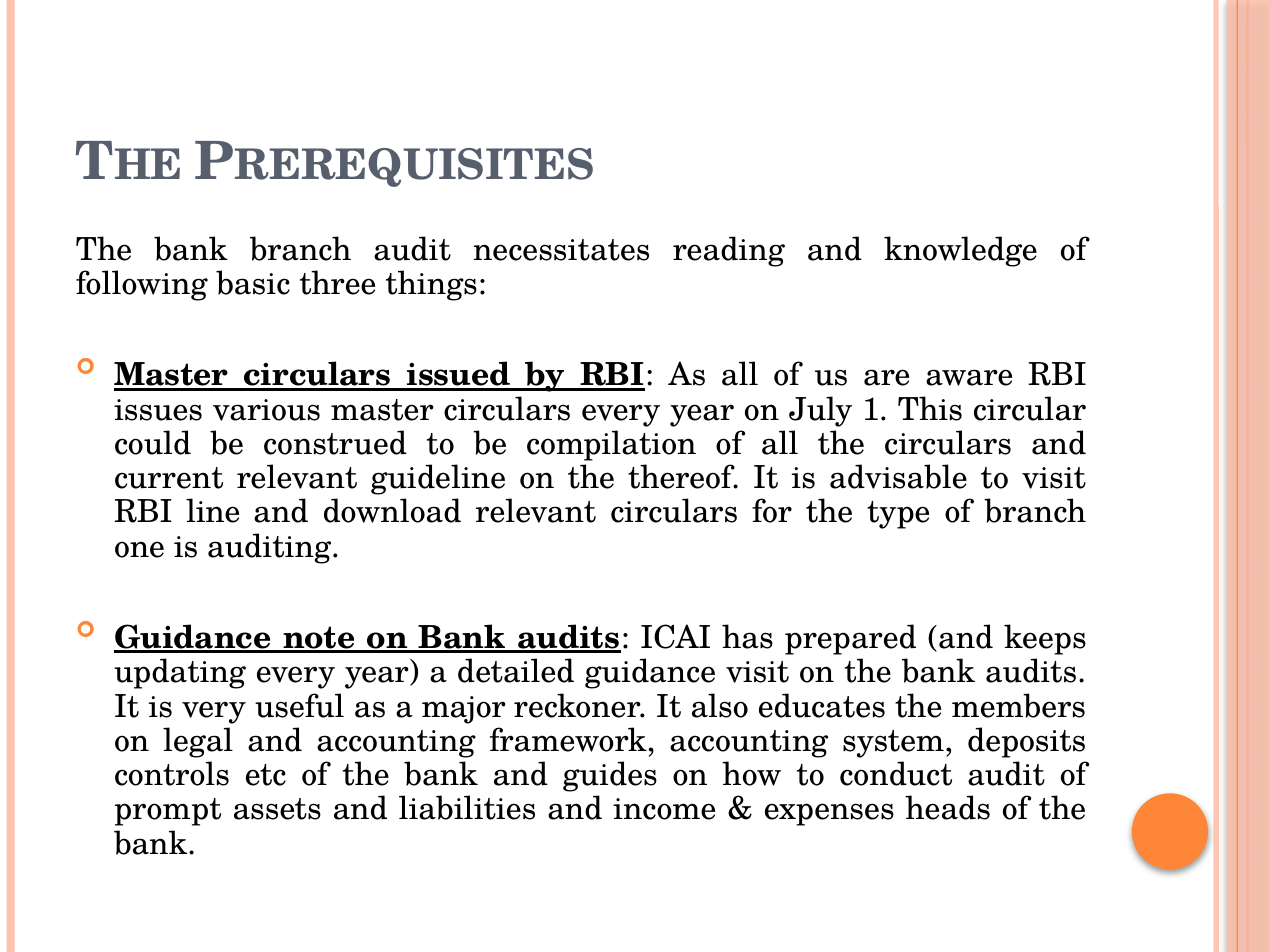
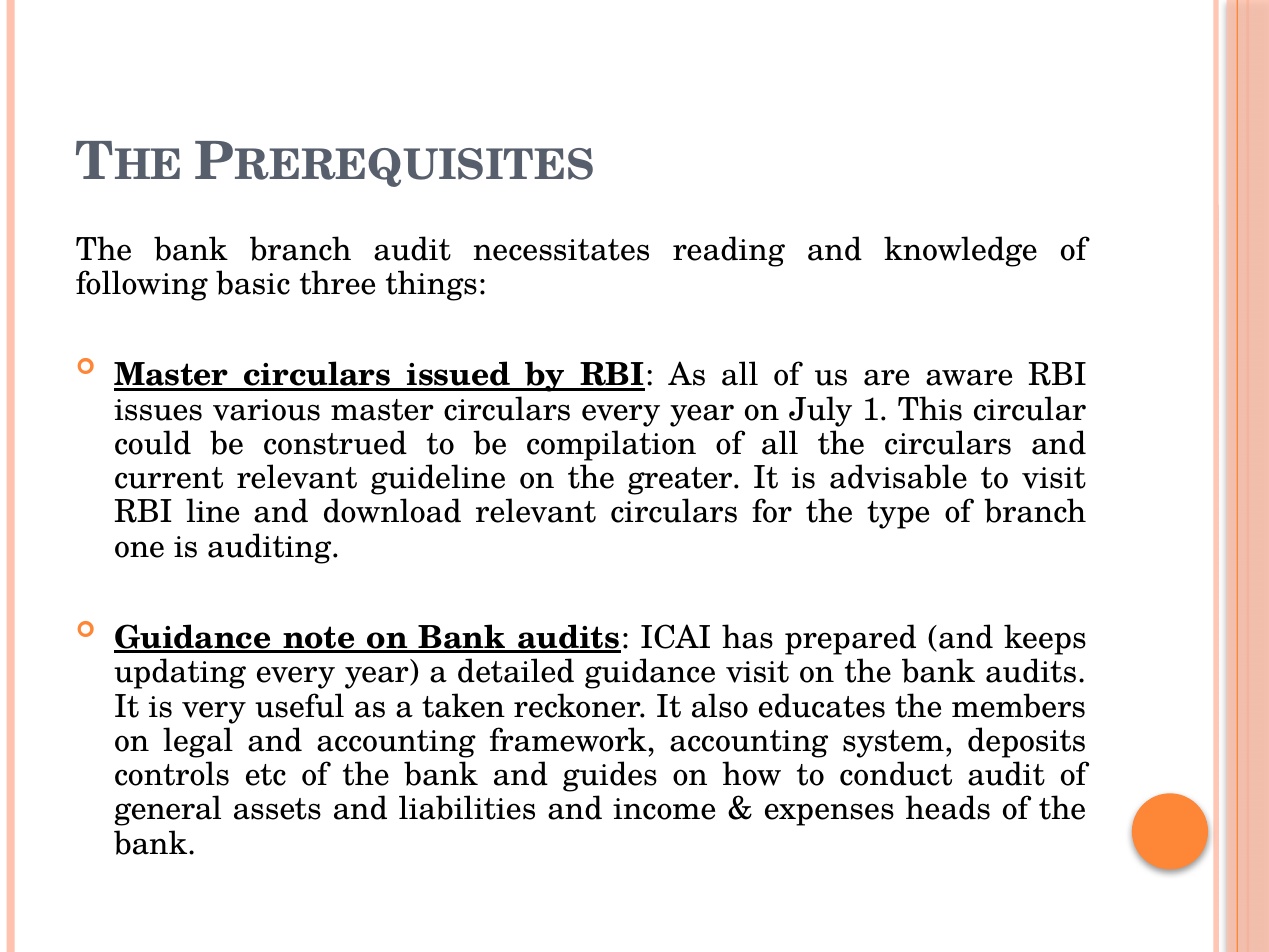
thereof: thereof -> greater
major: major -> taken
prompt: prompt -> general
